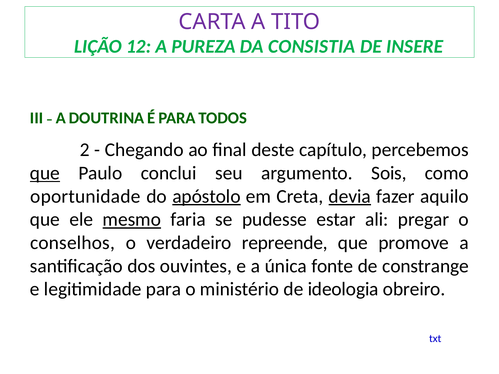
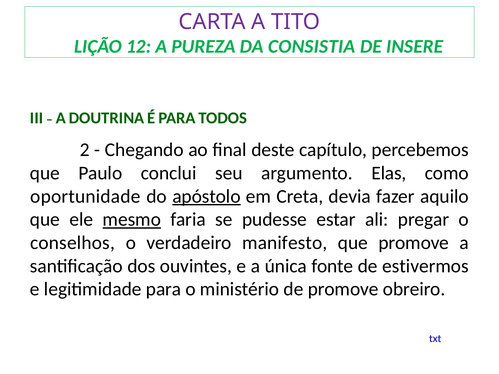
que at (45, 173) underline: present -> none
Sois: Sois -> Elas
devia underline: present -> none
repreende: repreende -> manifesto
constrange: constrange -> estivermos
de ideologia: ideologia -> promove
